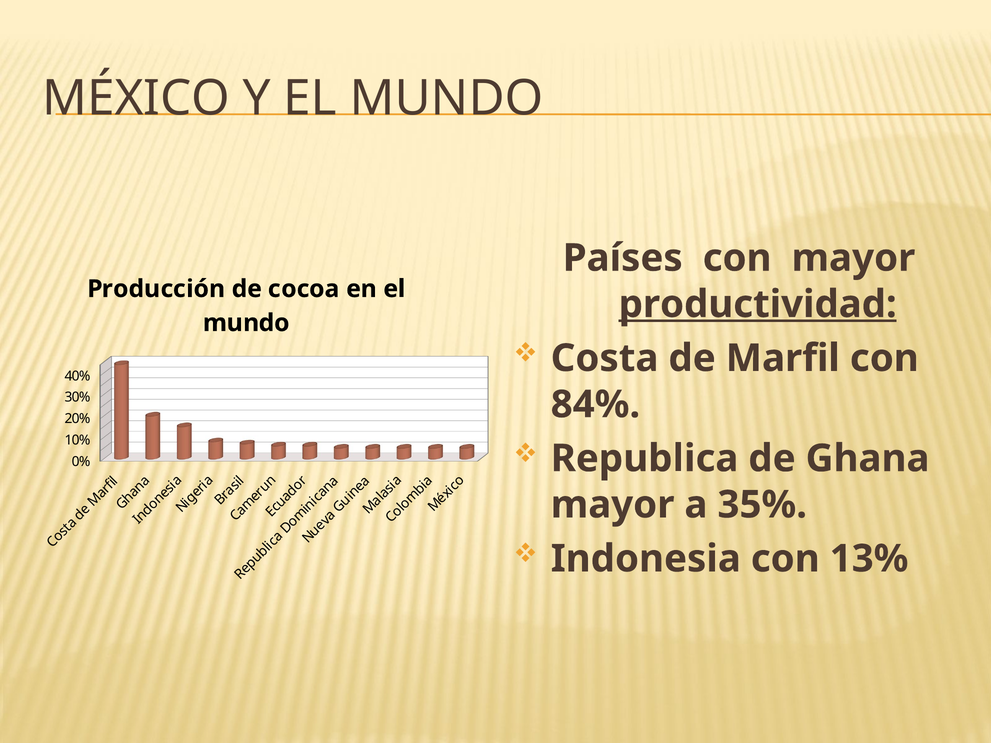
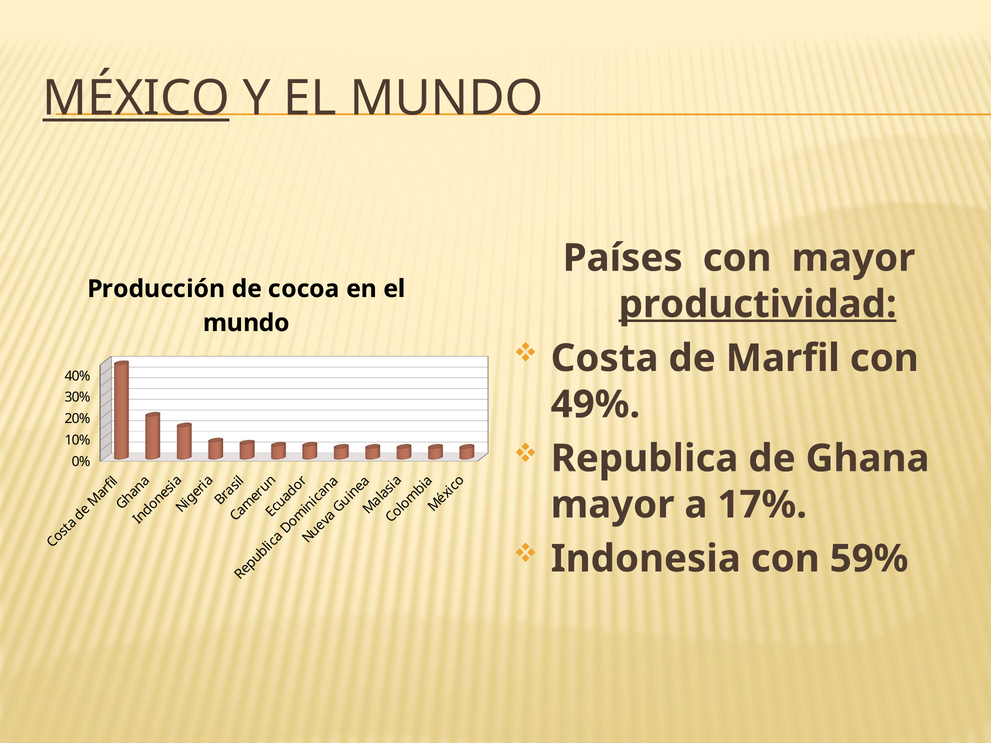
MÉXICO underline: none -> present
84%: 84% -> 49%
35%: 35% -> 17%
13%: 13% -> 59%
